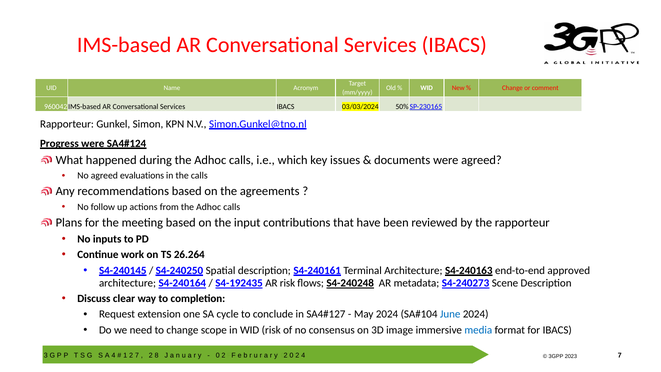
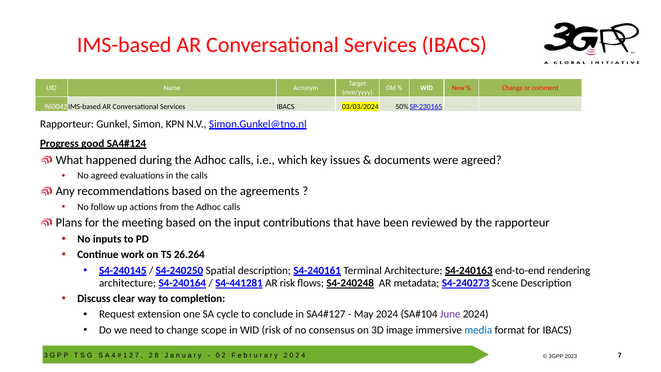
Progress were: were -> good
approved: approved -> rendering
S4-192435: S4-192435 -> S4-441281
June colour: blue -> purple
